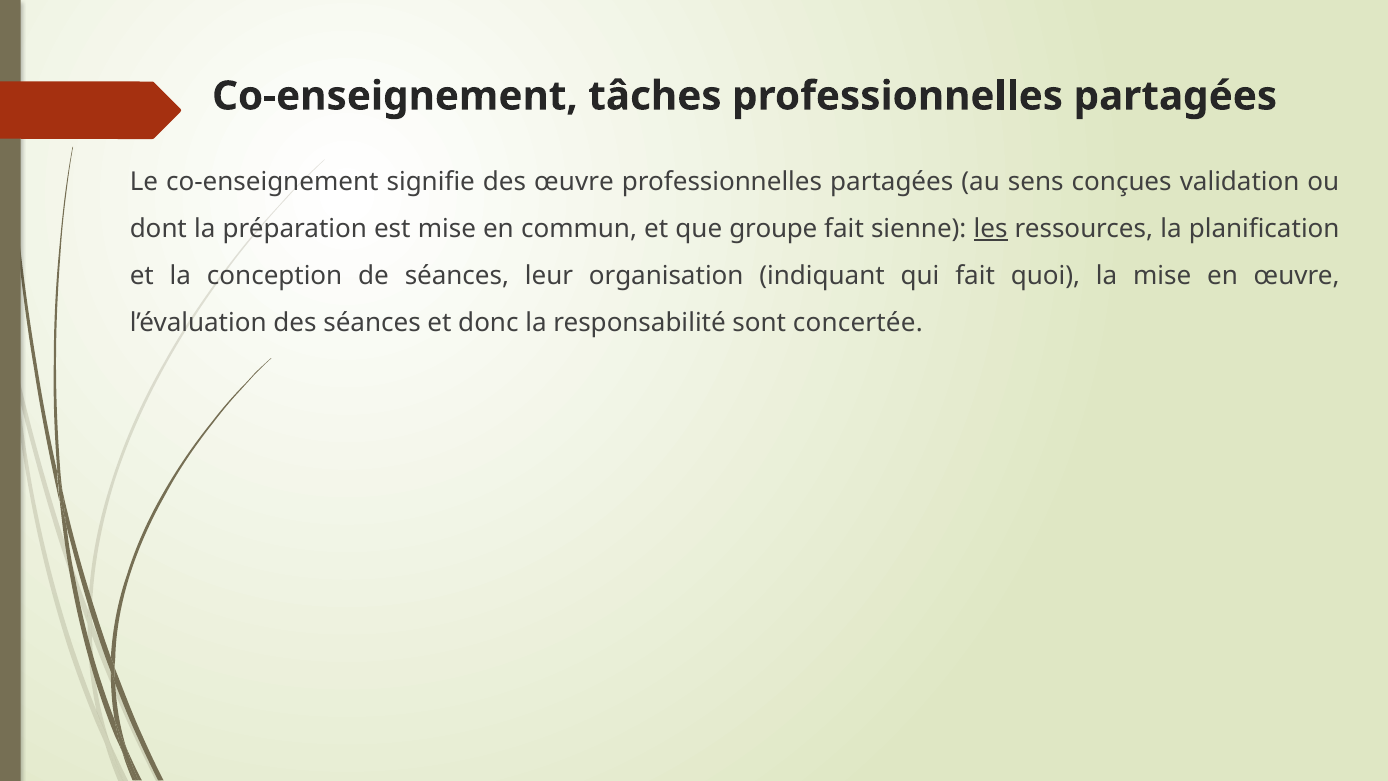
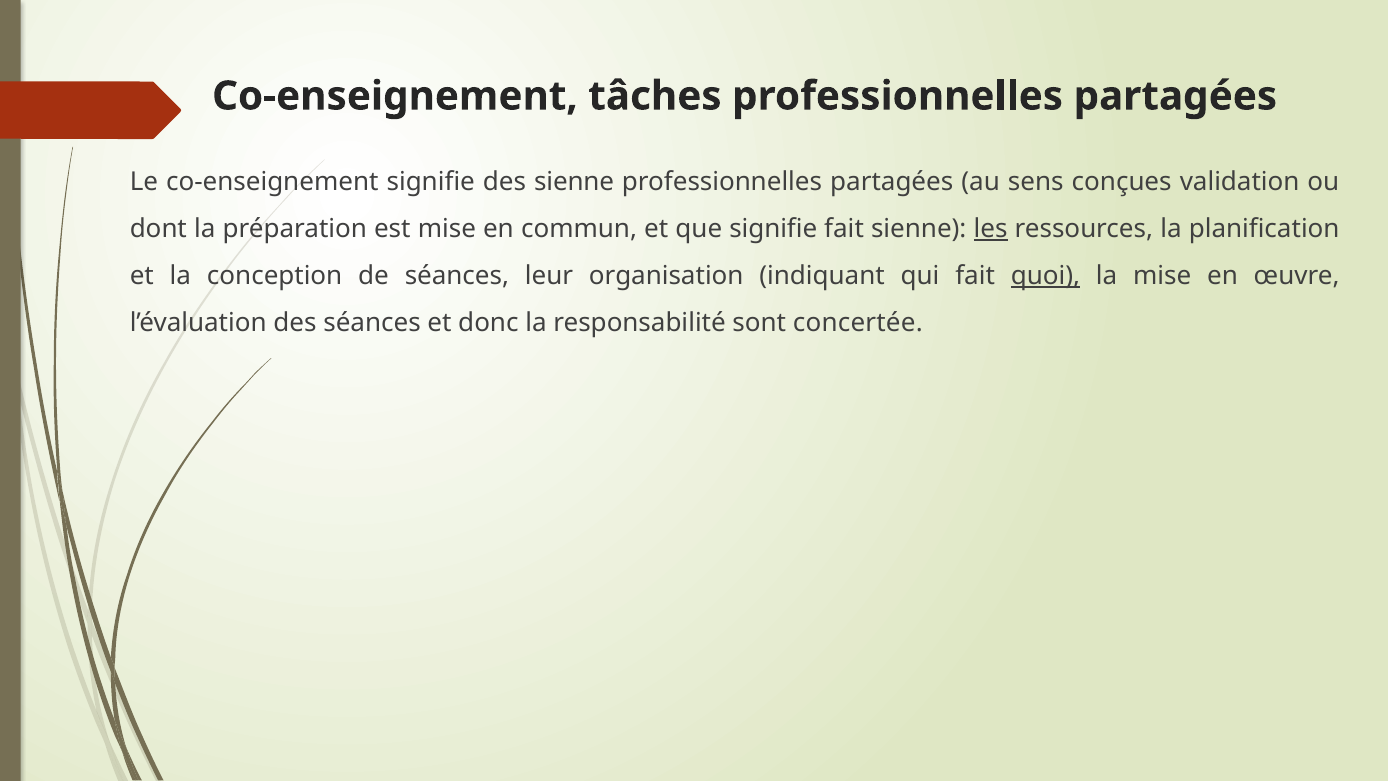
des œuvre: œuvre -> sienne
que groupe: groupe -> signifie
quoi underline: none -> present
